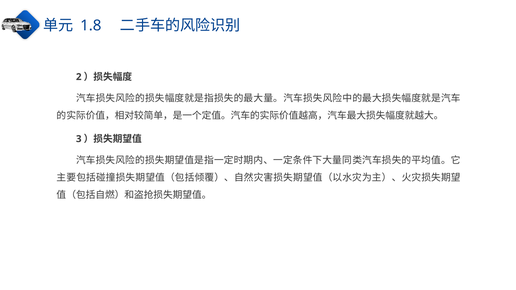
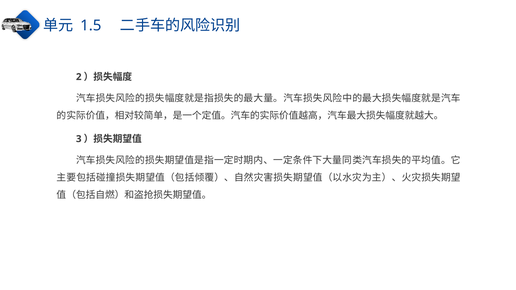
1.8: 1.8 -> 1.5
